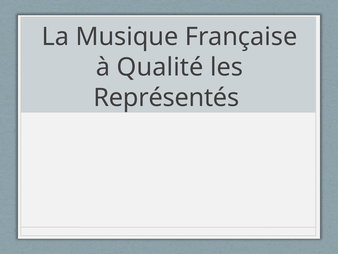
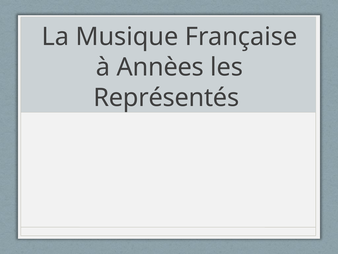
Qualité: Qualité -> Annèes
